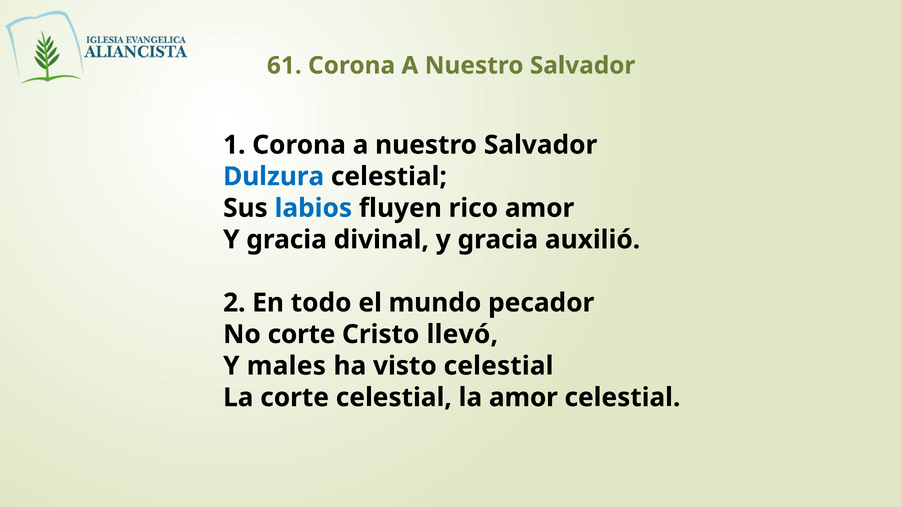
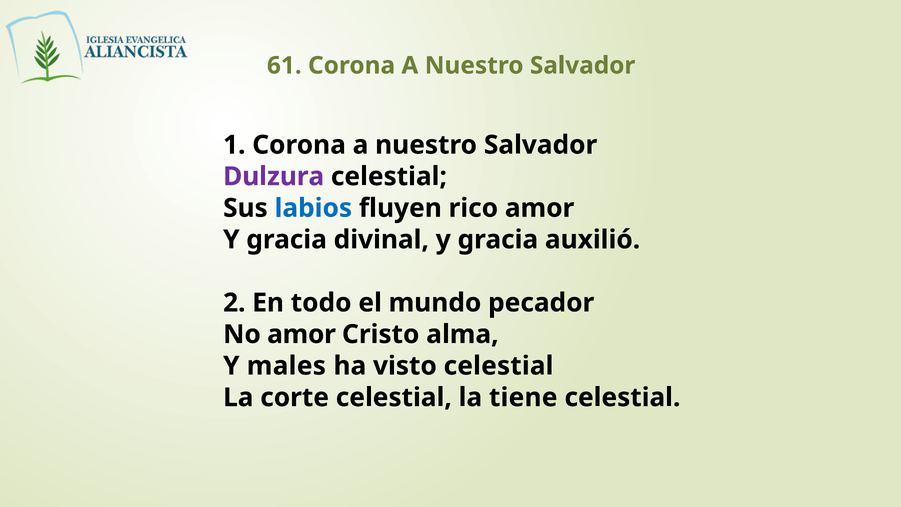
Dulzura colour: blue -> purple
No corte: corte -> amor
llevó: llevó -> alma
la amor: amor -> tiene
